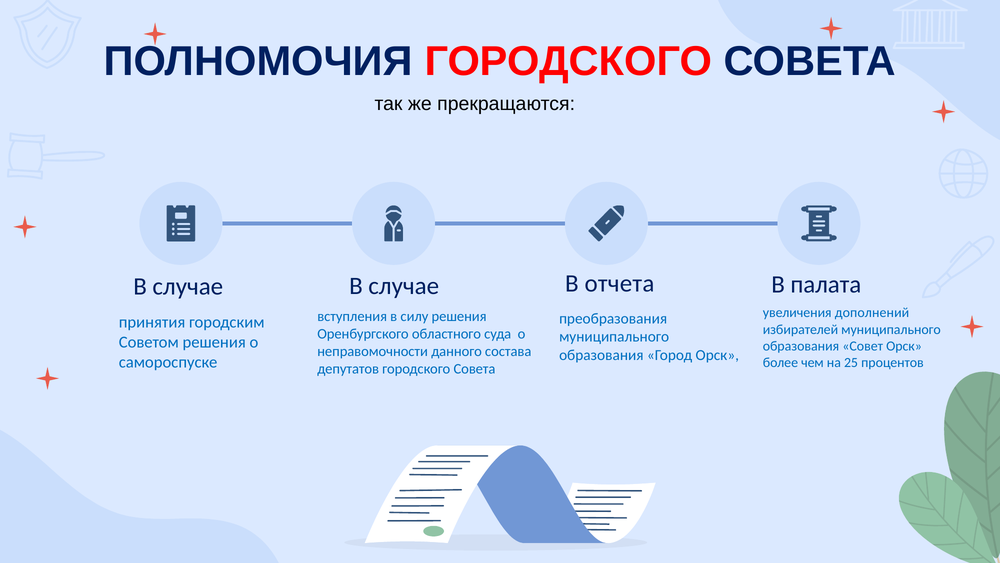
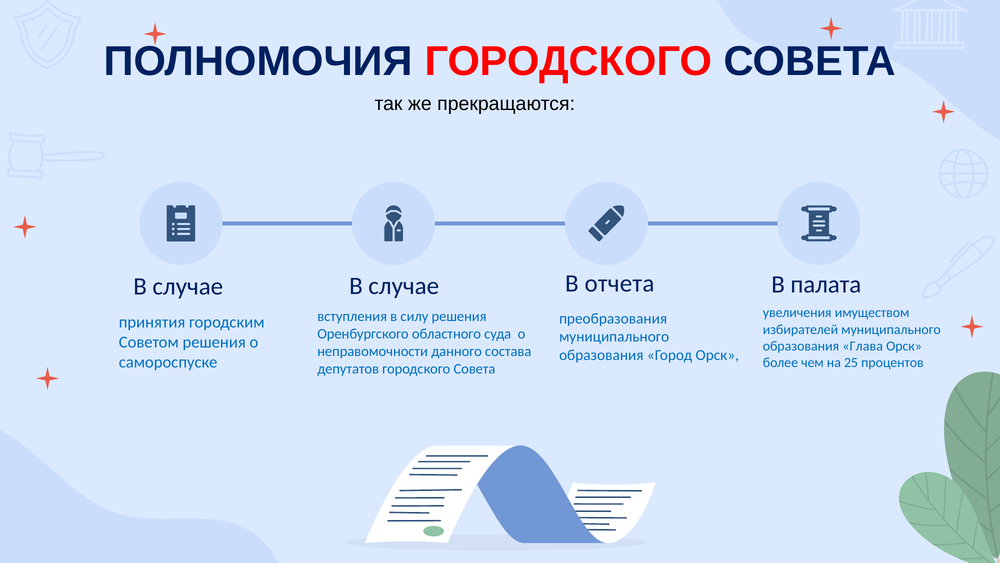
дополнений: дополнений -> имуществом
Совет: Совет -> Глава
